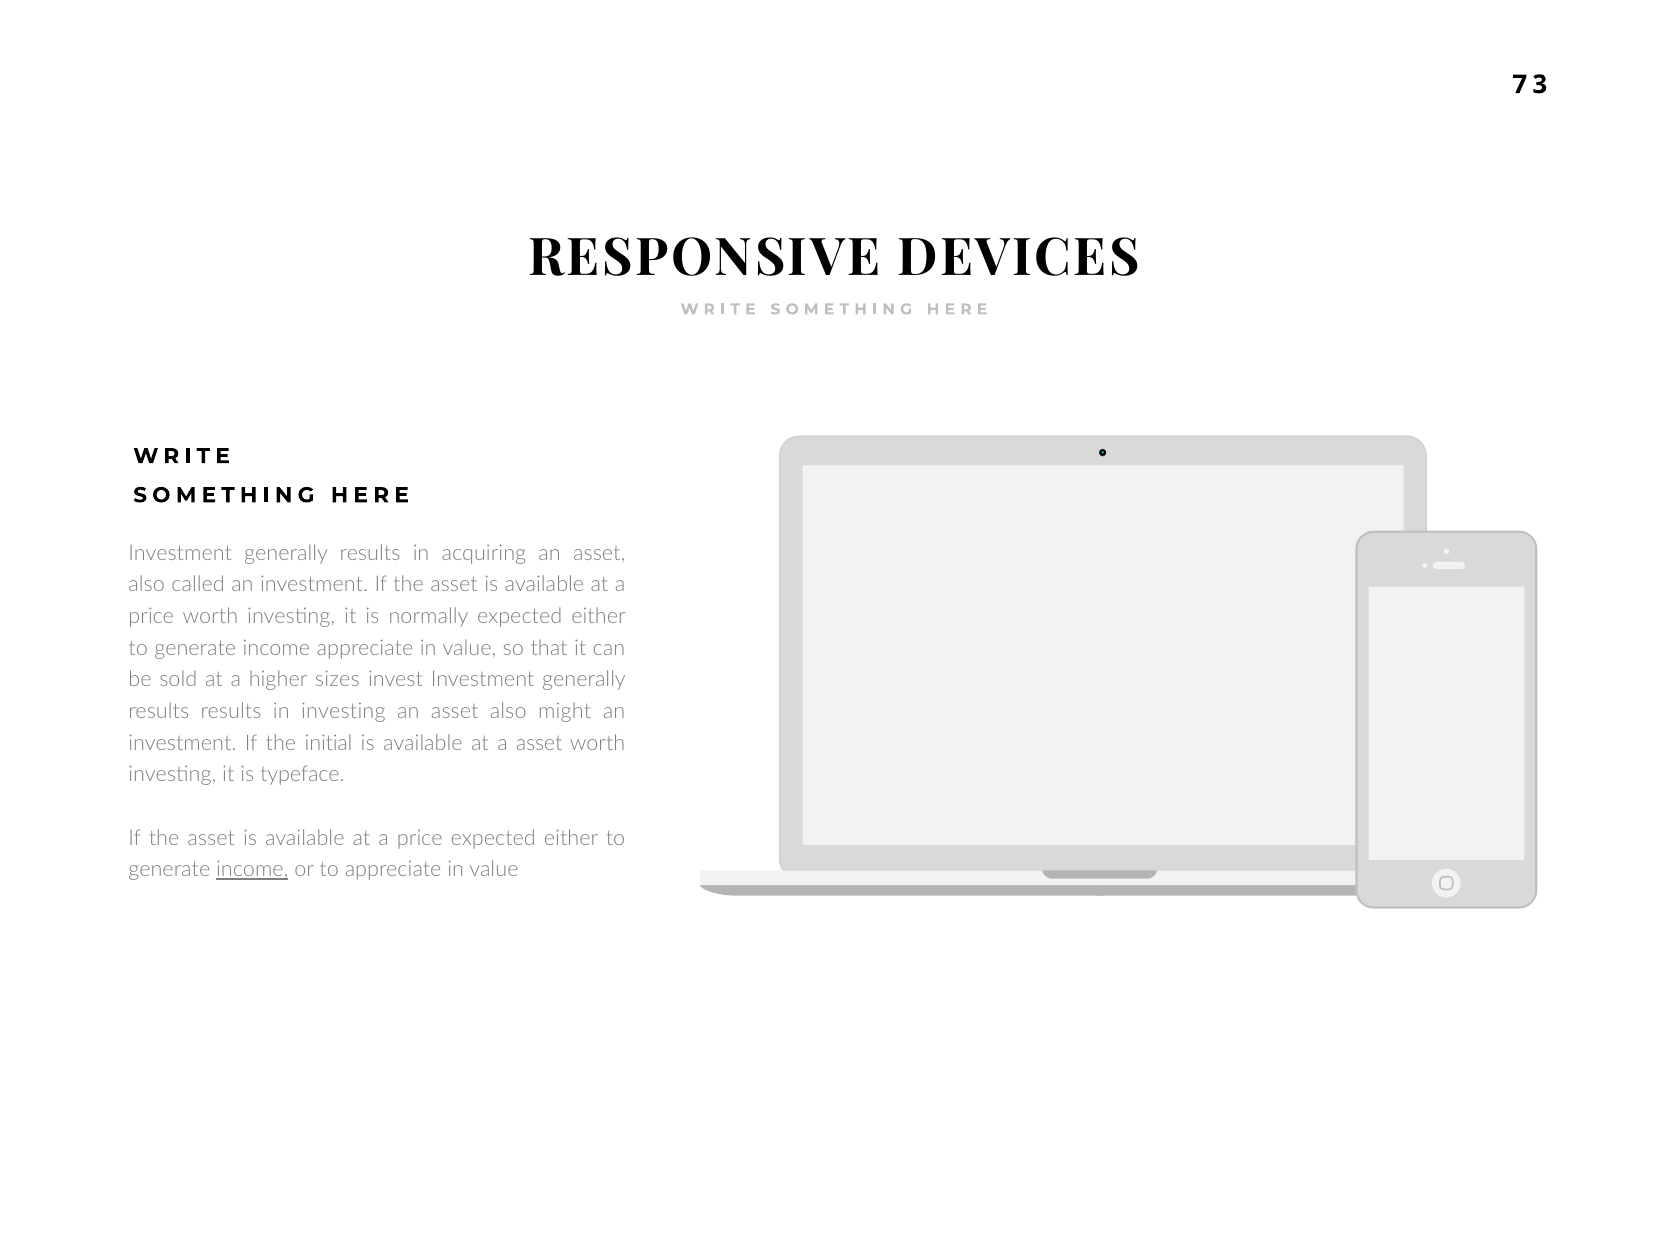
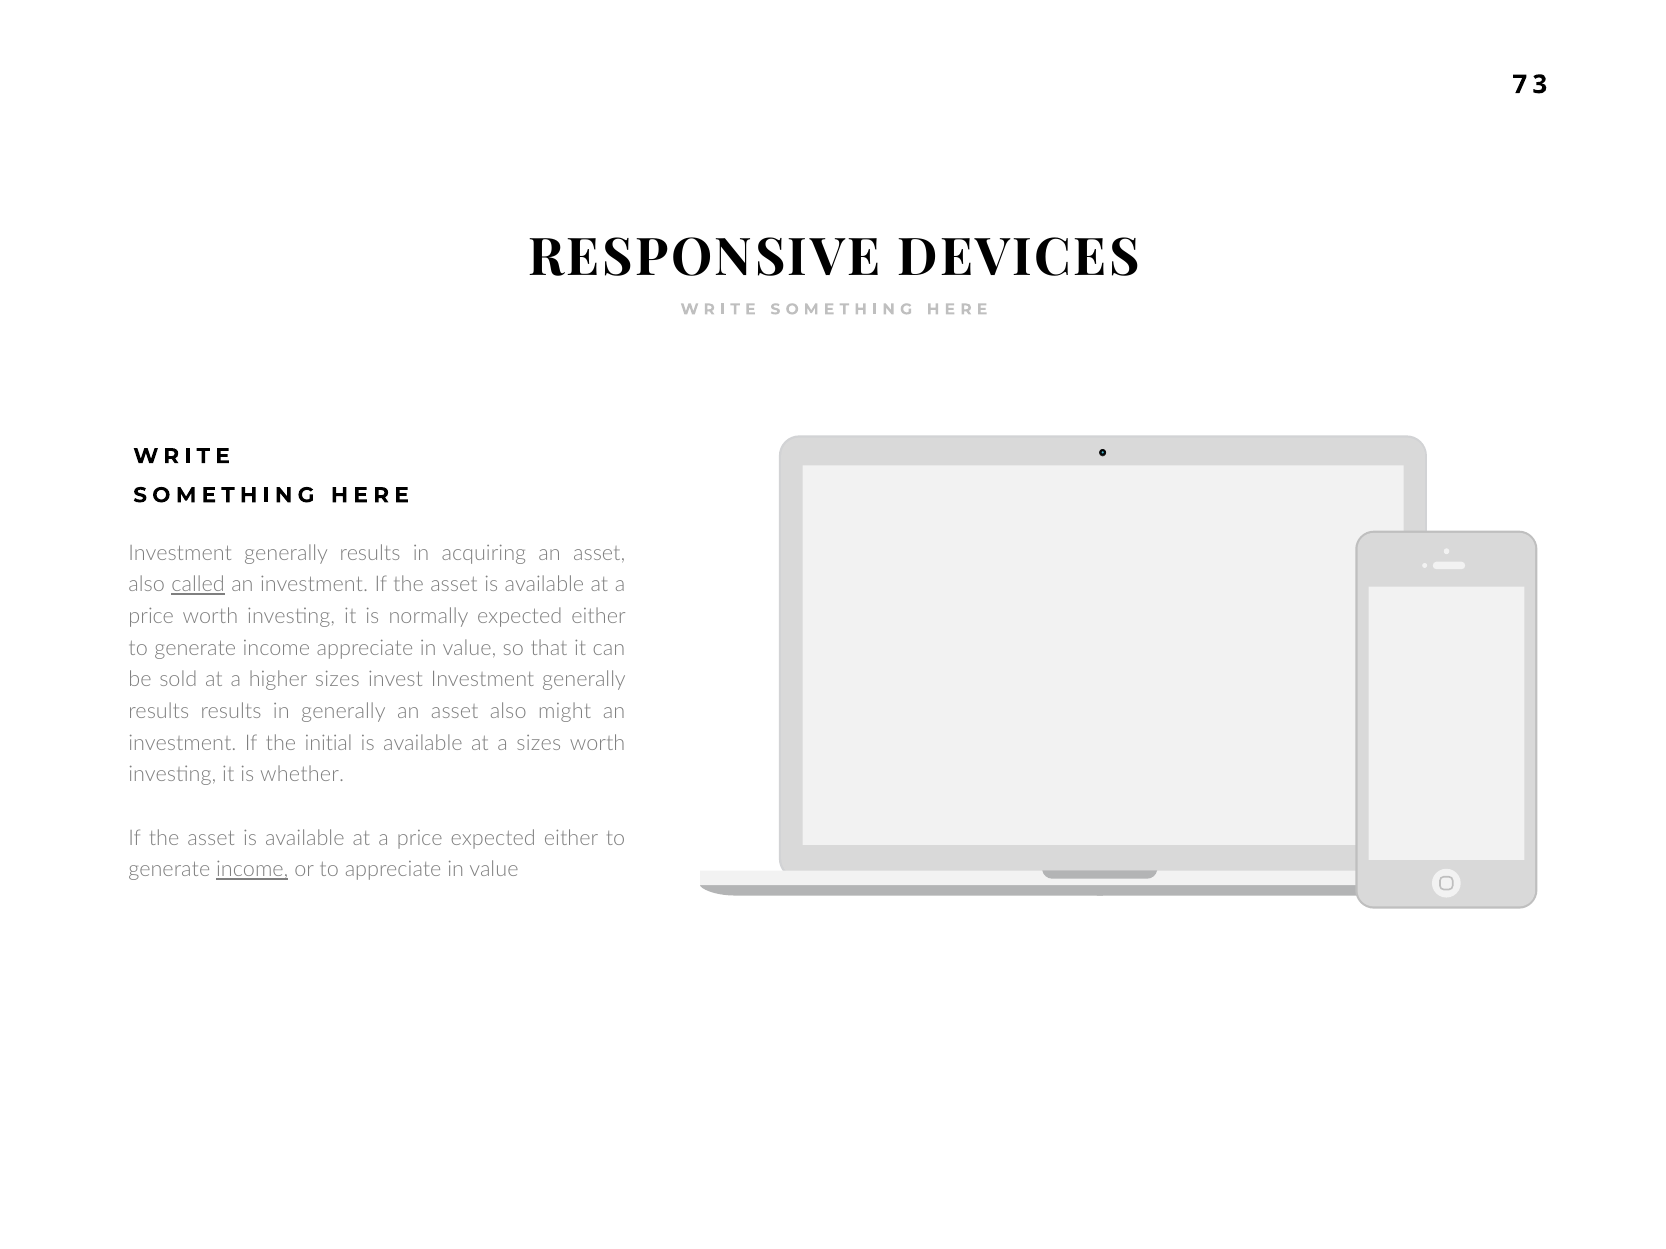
called underline: none -> present
in investing: investing -> generally
a asset: asset -> sizes
typeface: typeface -> whether
